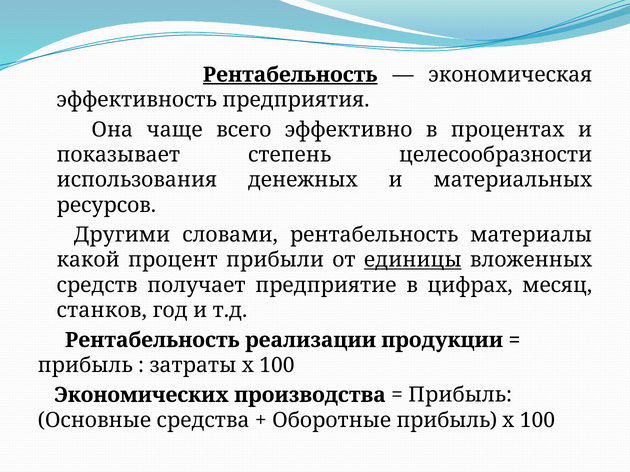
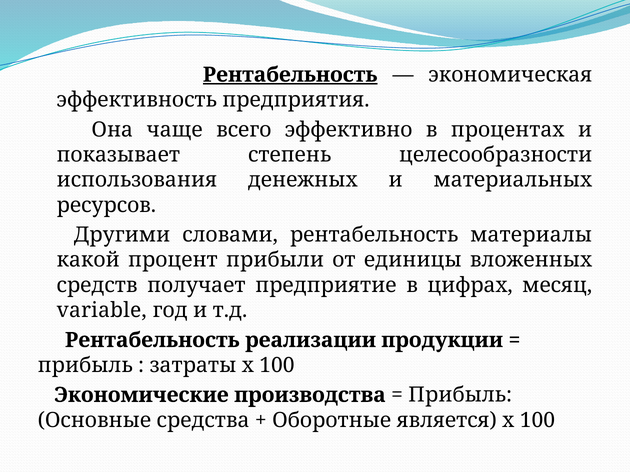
единицы underline: present -> none
станков: станков -> variable
Экономических: Экономических -> Экономические
Оборотные прибыль: прибыль -> является
